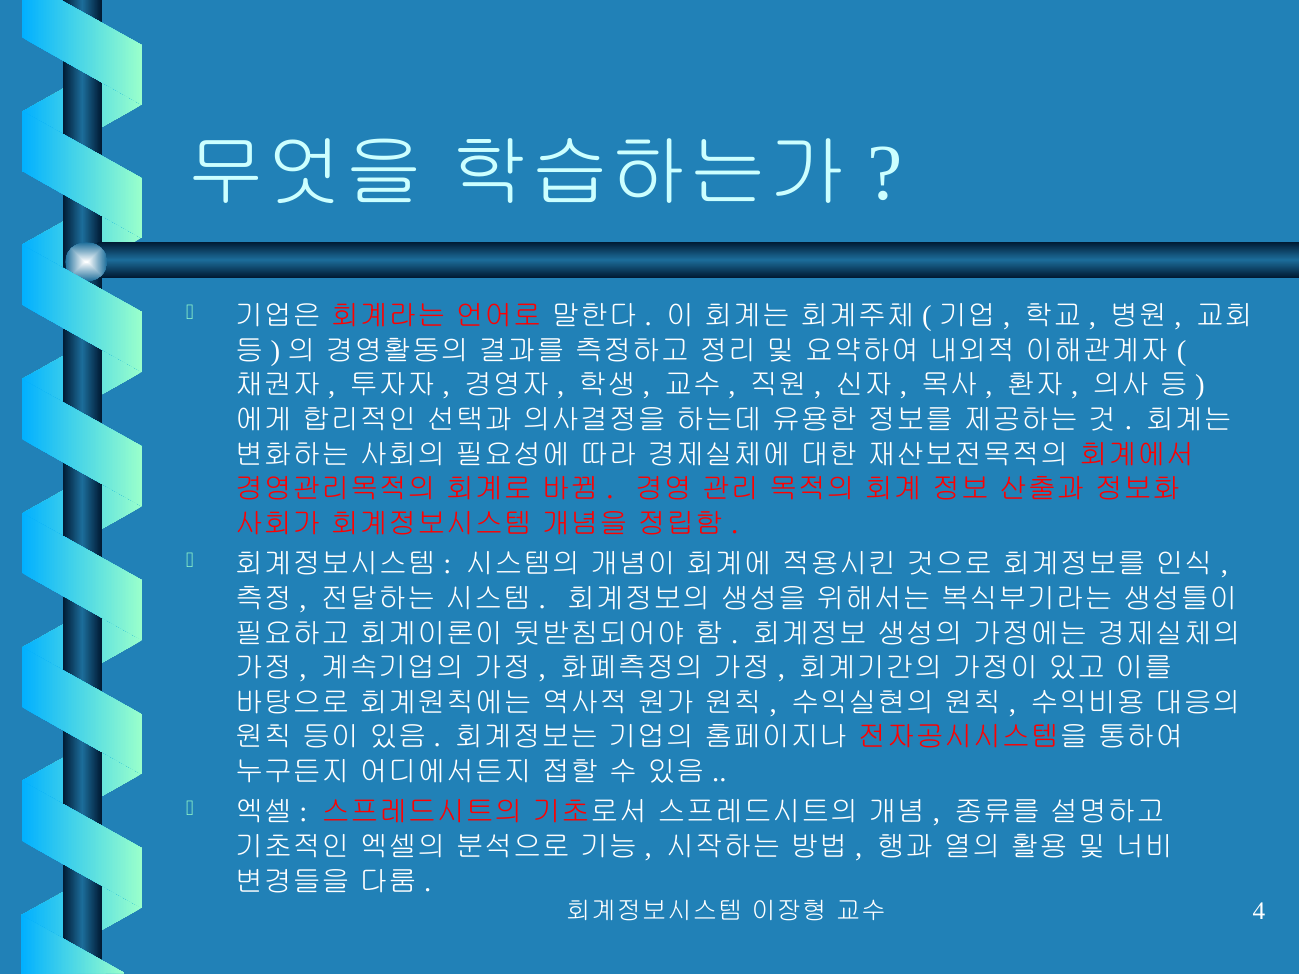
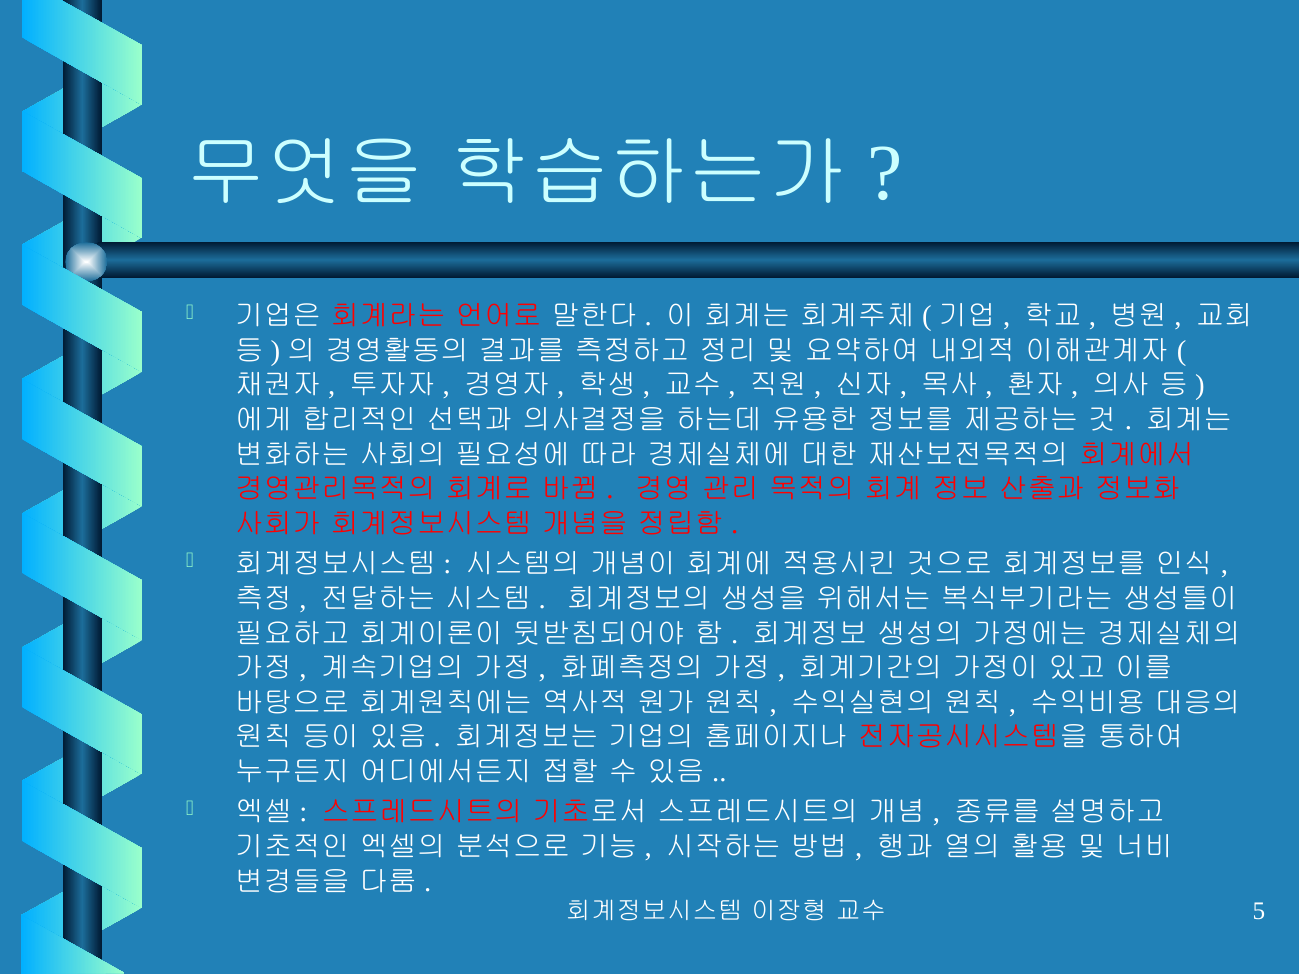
4: 4 -> 5
